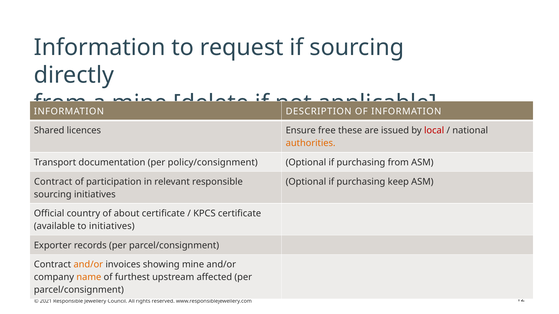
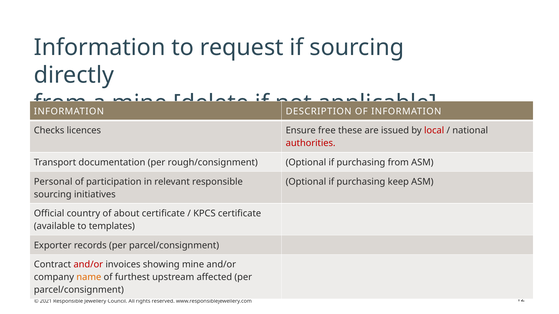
Shared: Shared -> Checks
authorities colour: orange -> red
policy/consignment: policy/consignment -> rough/consignment
Contract at (53, 182): Contract -> Personal
to initiatives: initiatives -> templates
and/or at (88, 265) colour: orange -> red
